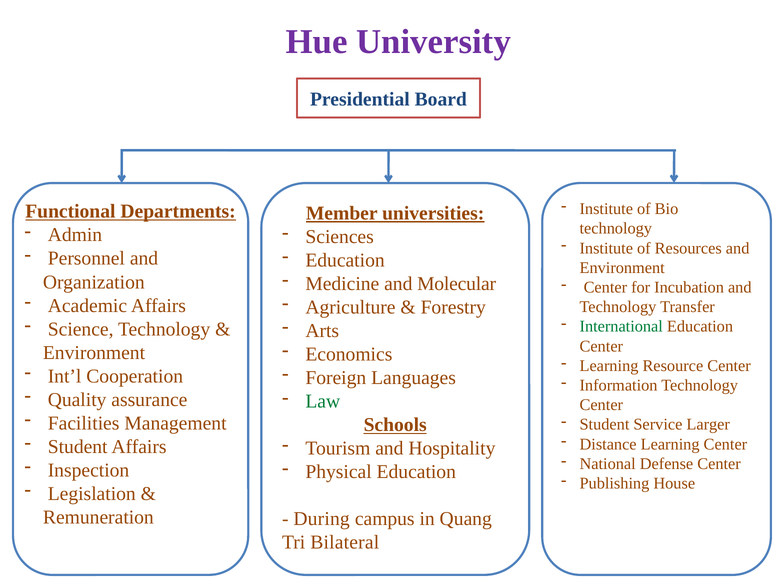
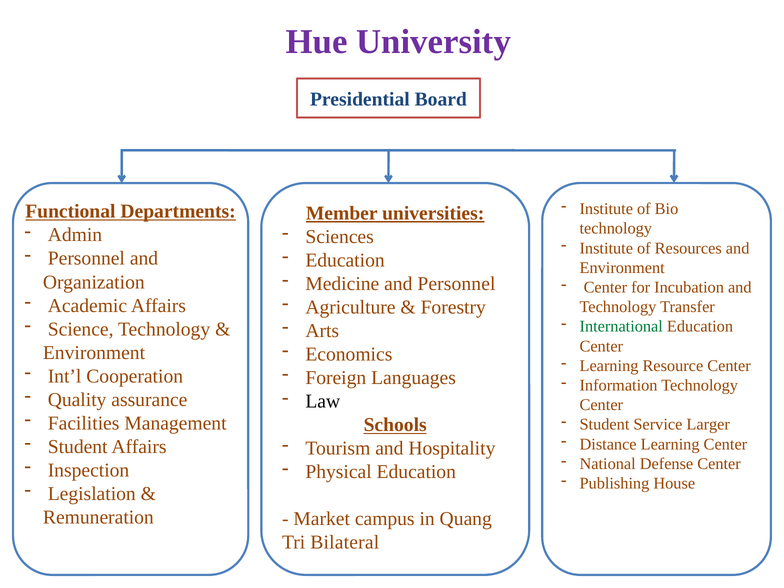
and Molecular: Molecular -> Personnel
Law colour: green -> black
During: During -> Market
